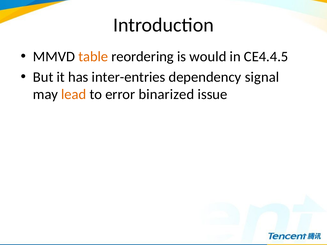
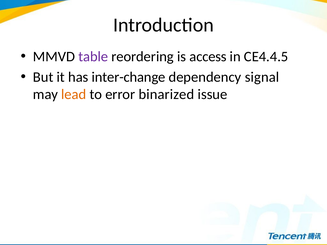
table colour: orange -> purple
would: would -> access
inter-entries: inter-entries -> inter-change
